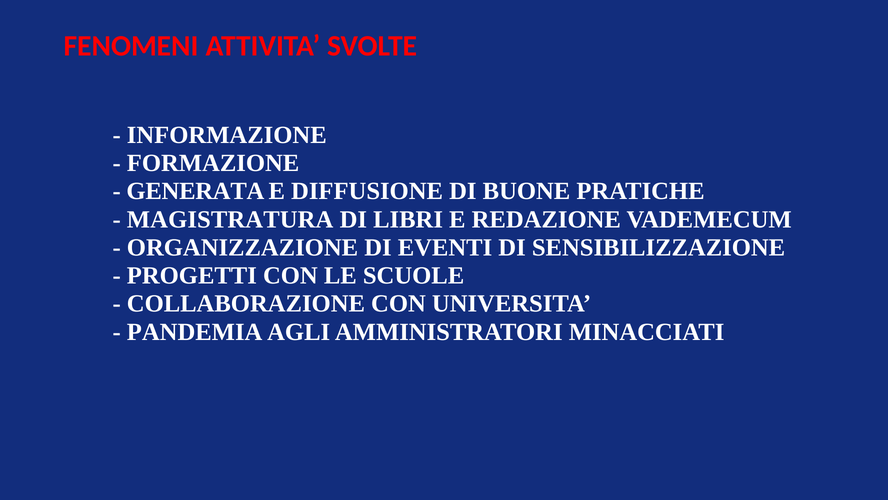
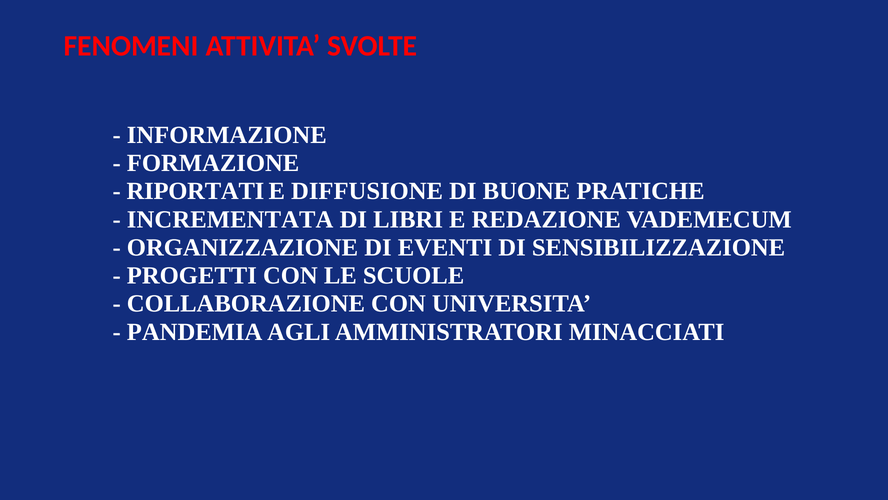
GENERATA: GENERATA -> RIPORTATI
MAGISTRATURA: MAGISTRATURA -> INCREMENTATA
